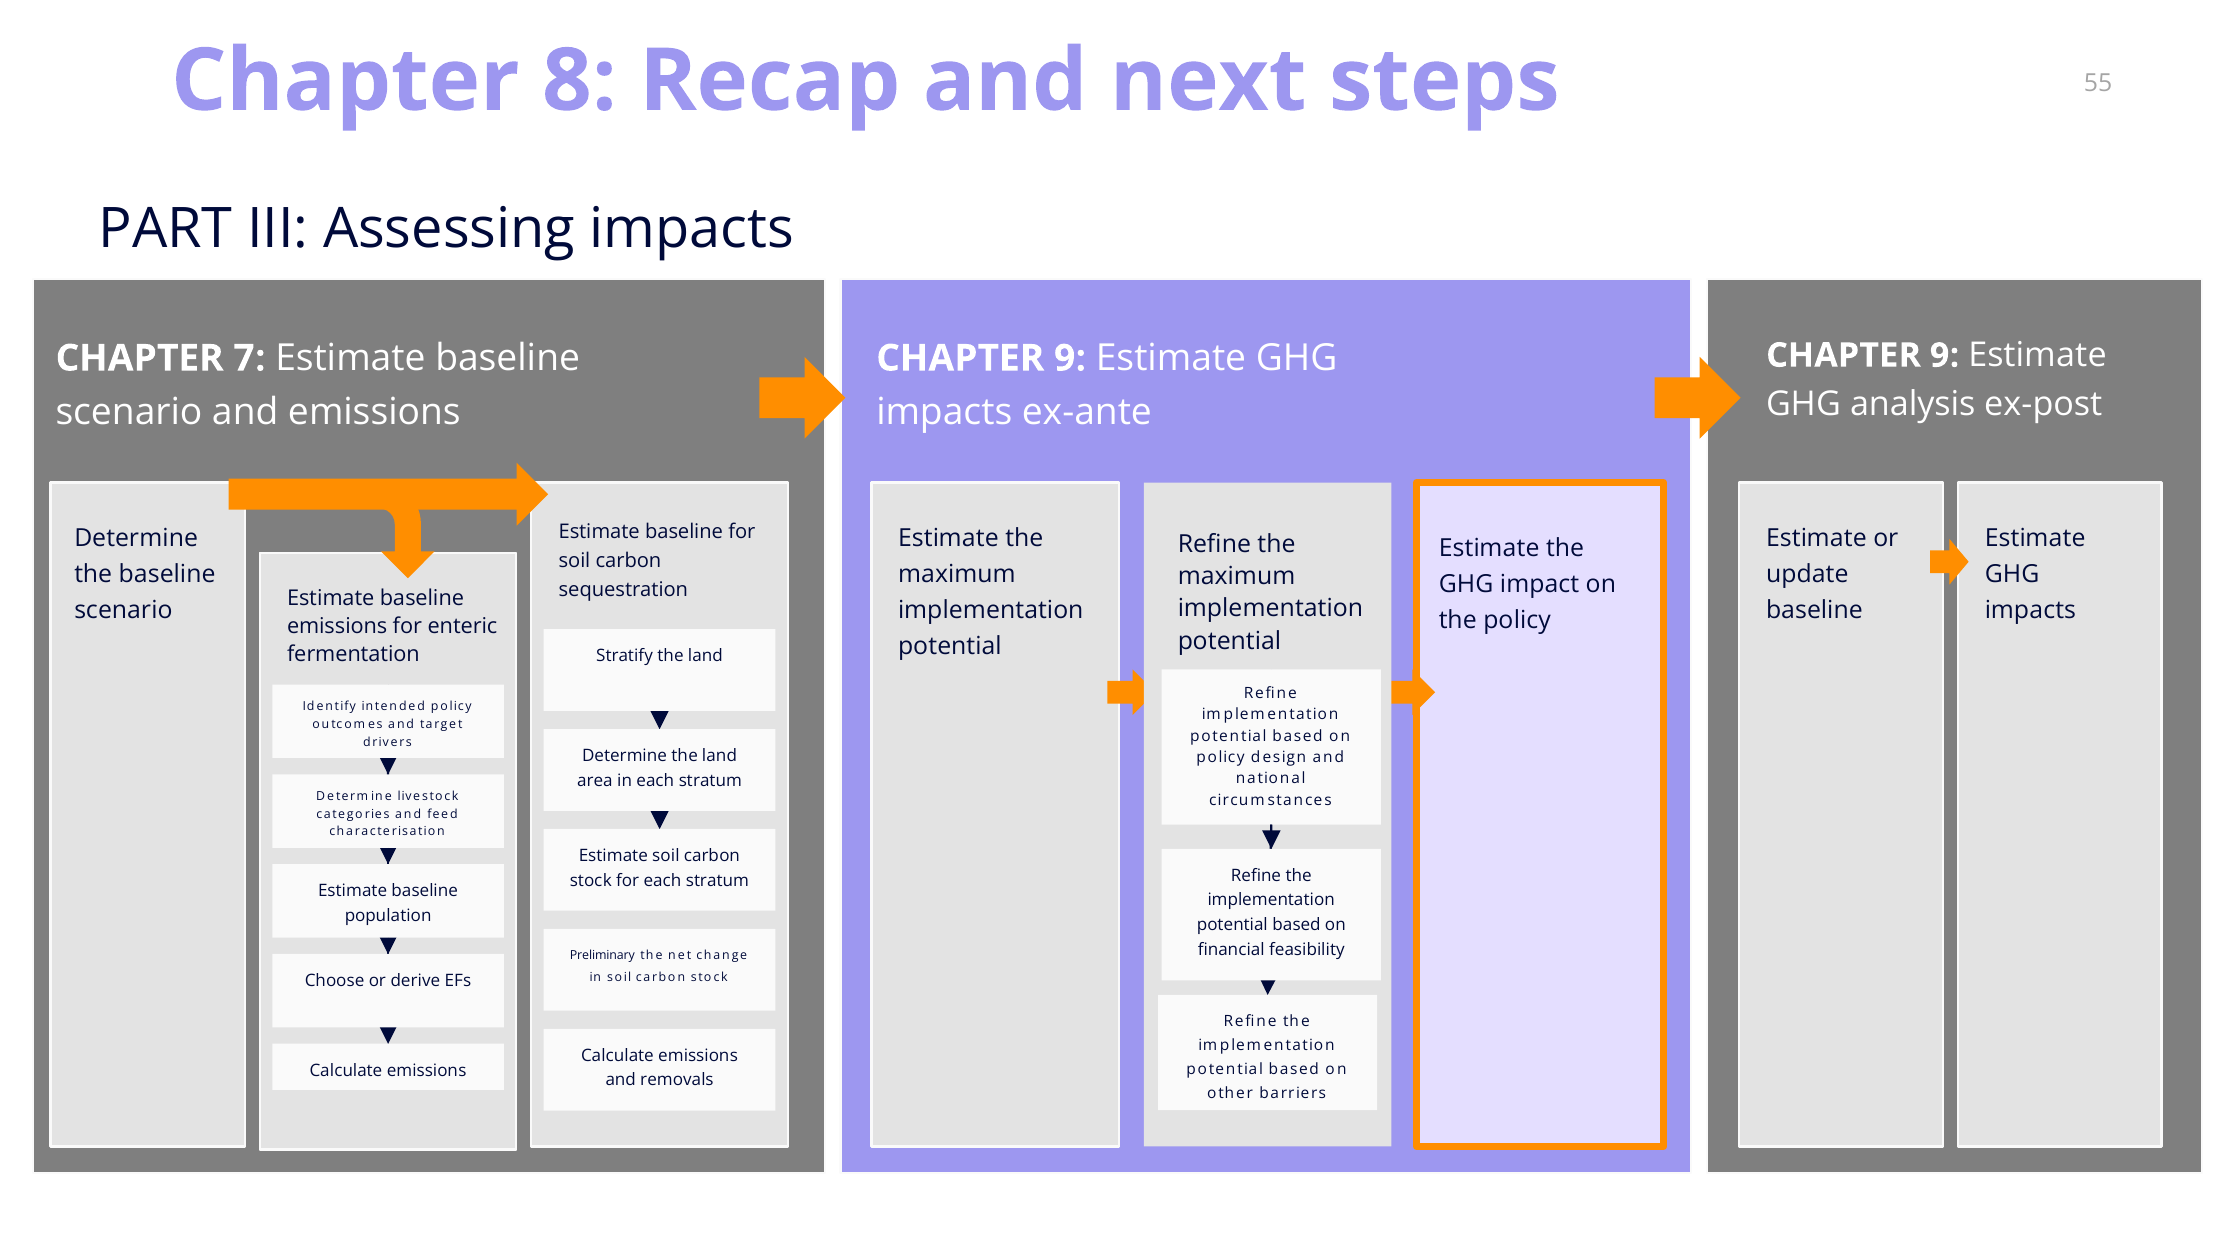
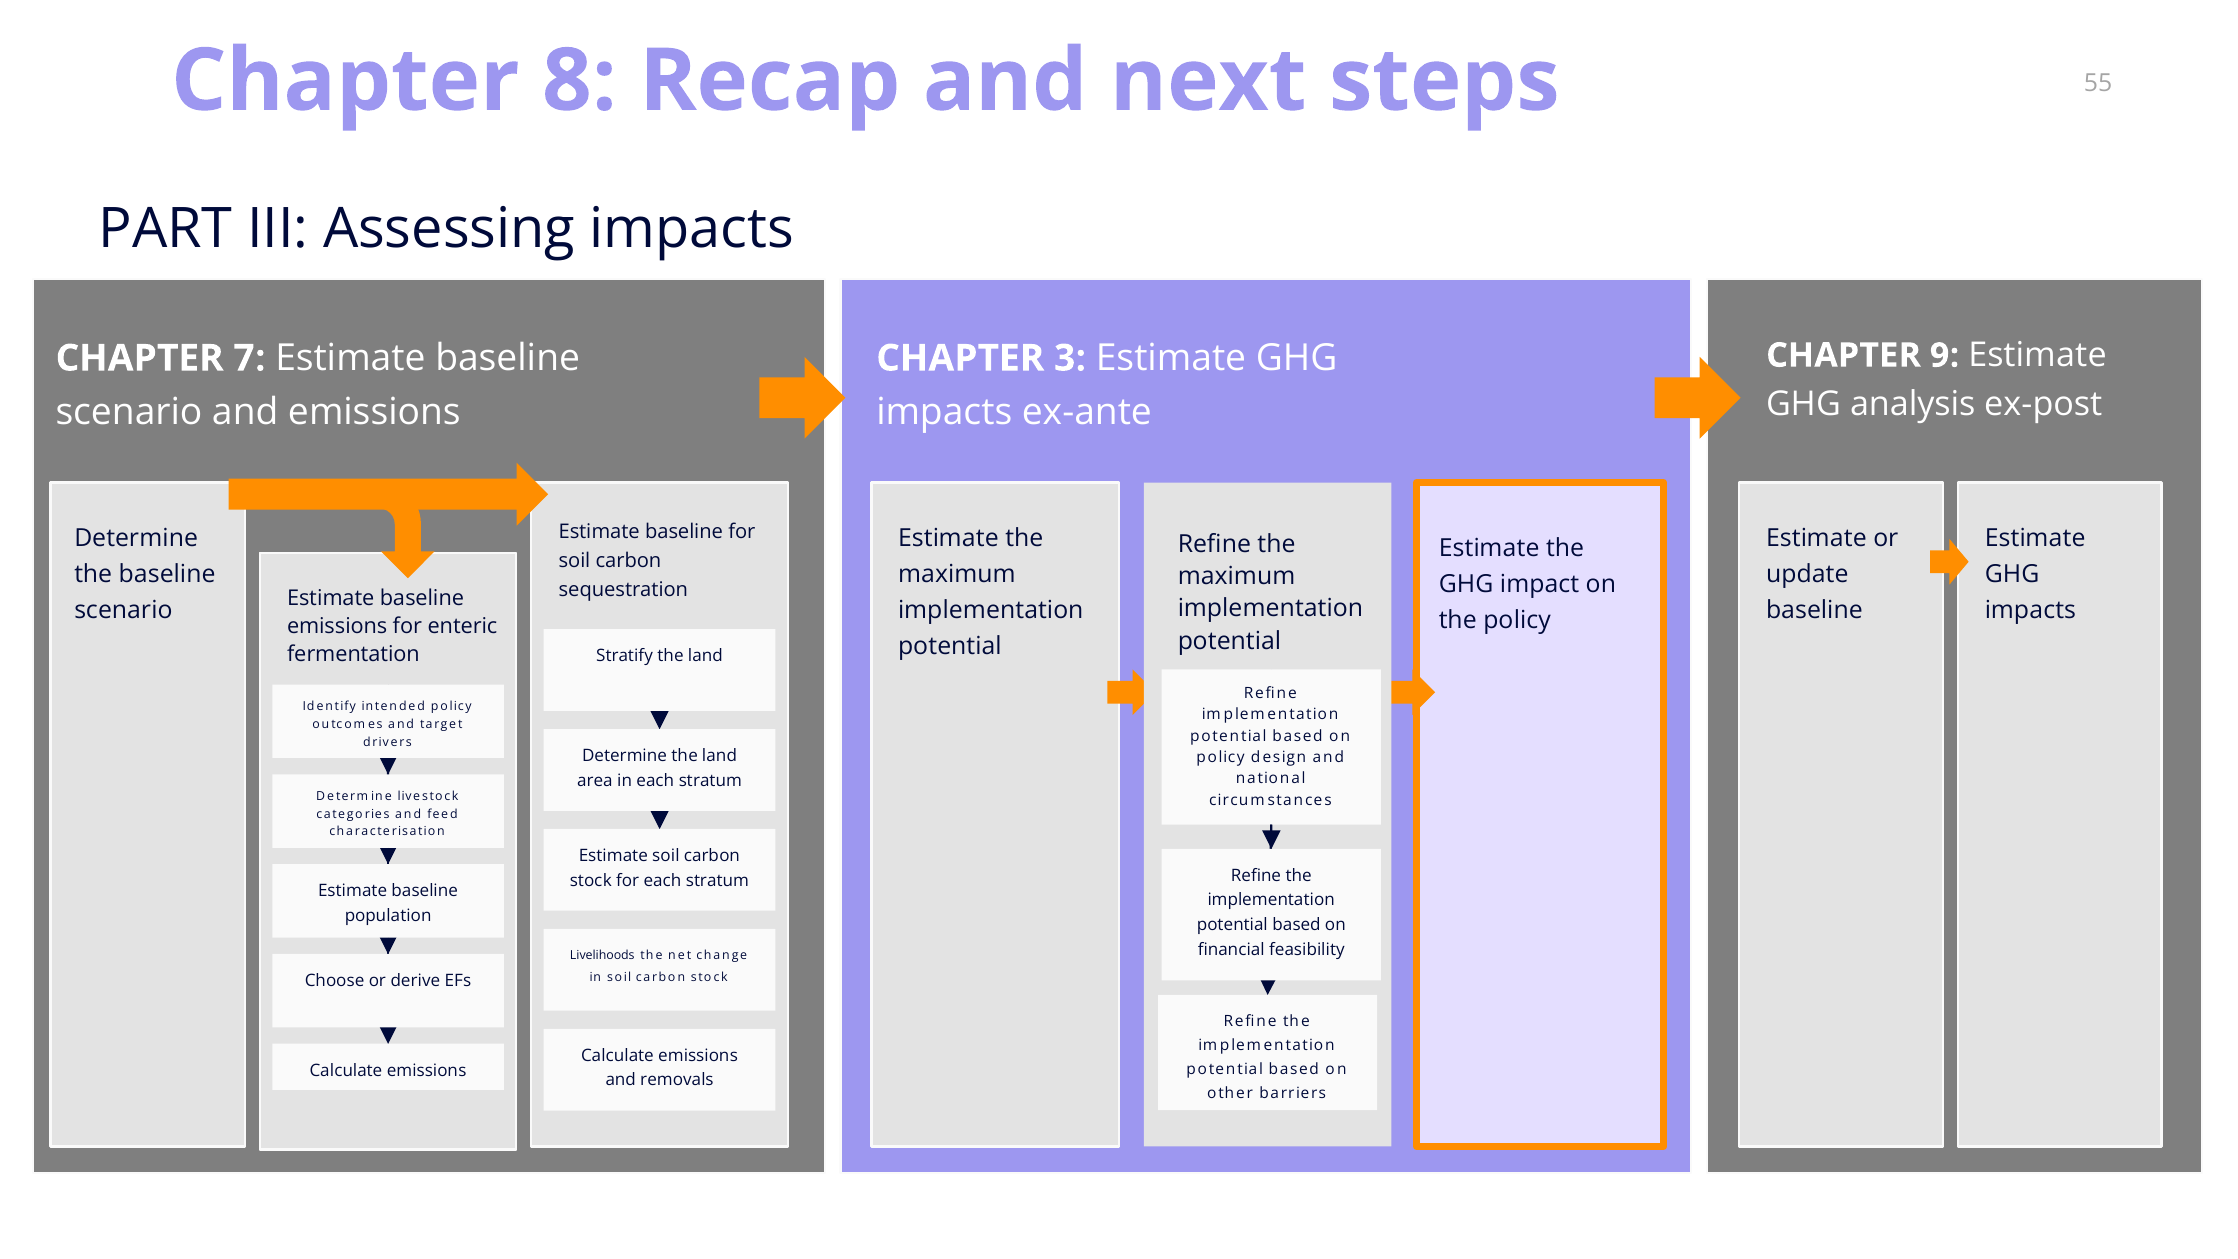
9 at (1070, 358): 9 -> 3
Preliminary: Preliminary -> Livelihoods
